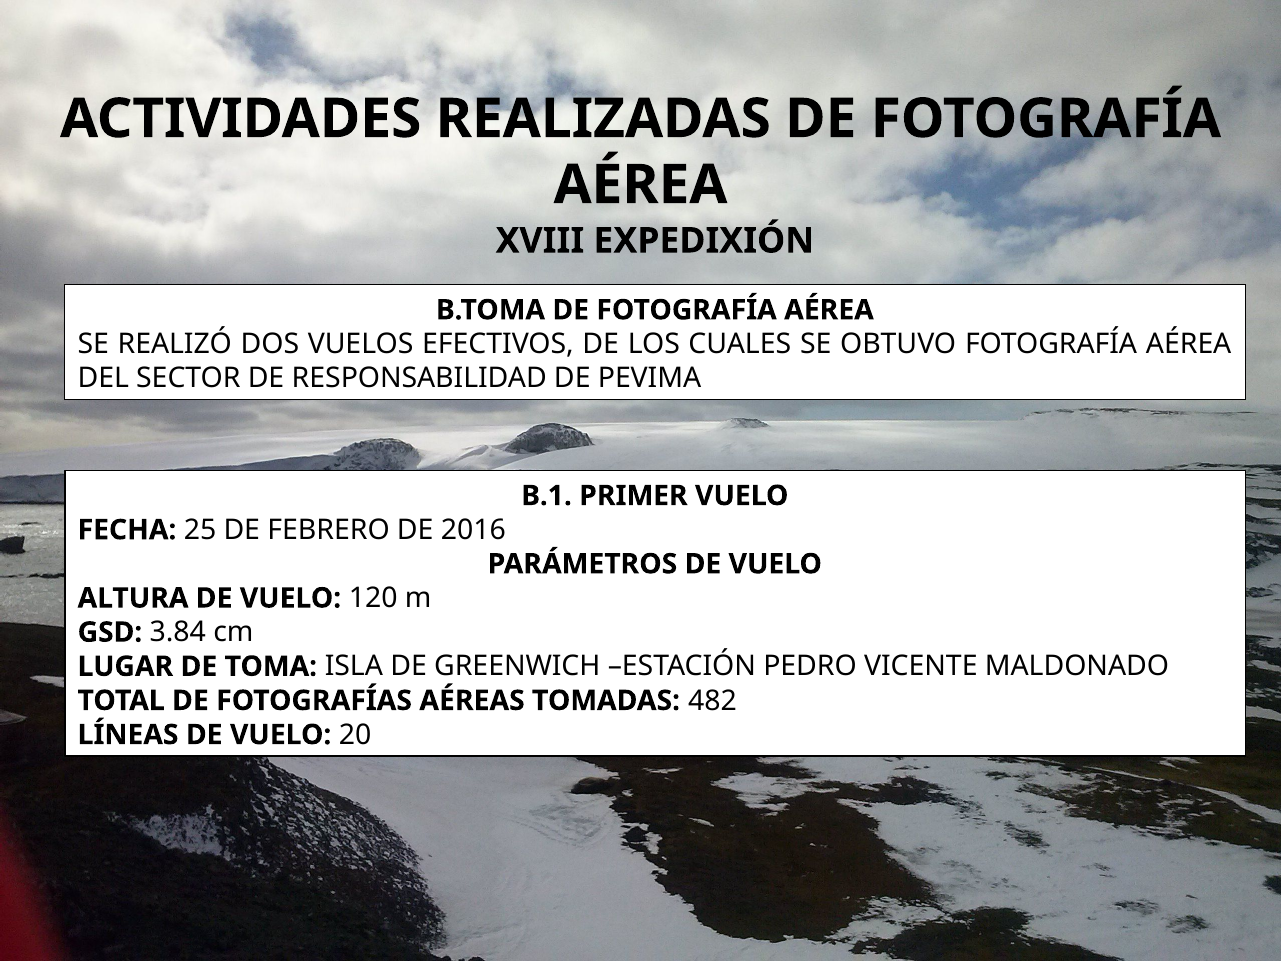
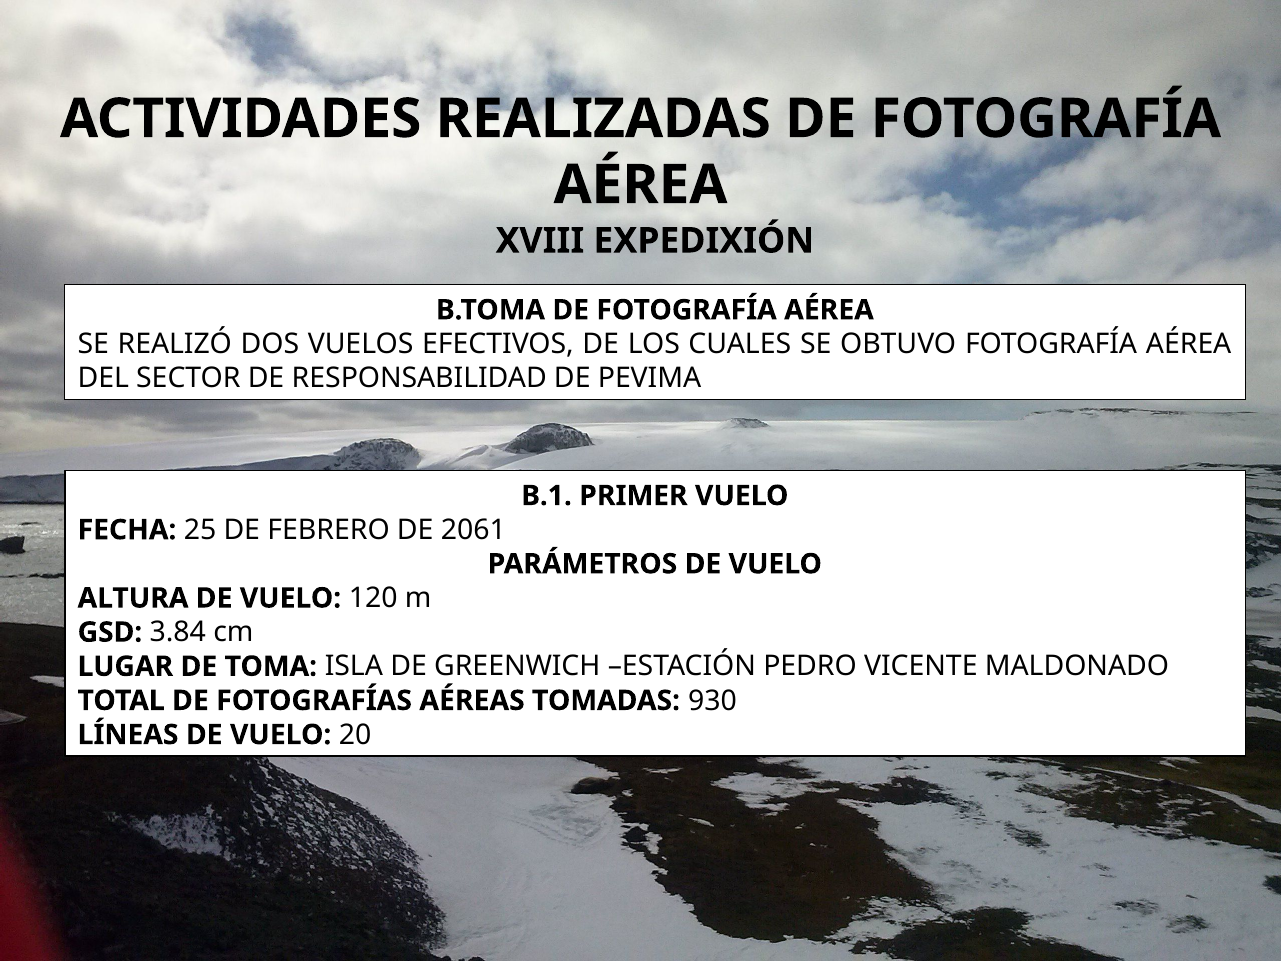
2016: 2016 -> 2061
482: 482 -> 930
